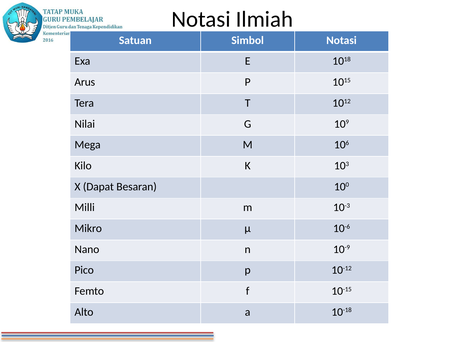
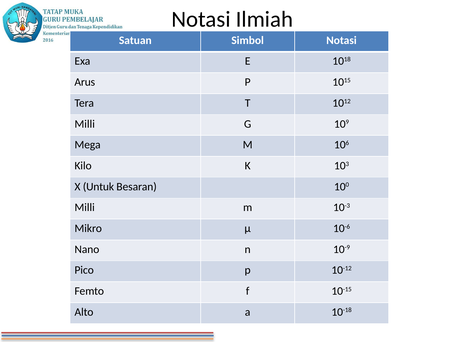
Nilai at (85, 124): Nilai -> Milli
Dapat: Dapat -> Untuk
